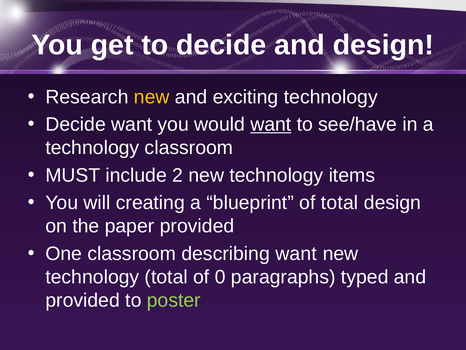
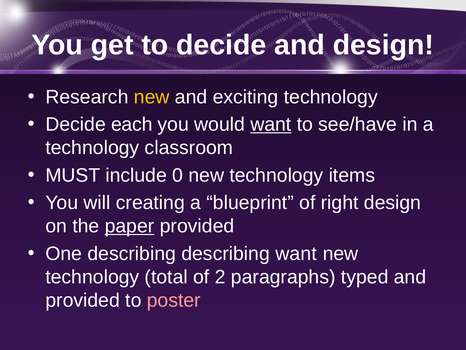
Decide want: want -> each
2: 2 -> 0
of total: total -> right
paper underline: none -> present
One classroom: classroom -> describing
0: 0 -> 2
poster colour: light green -> pink
